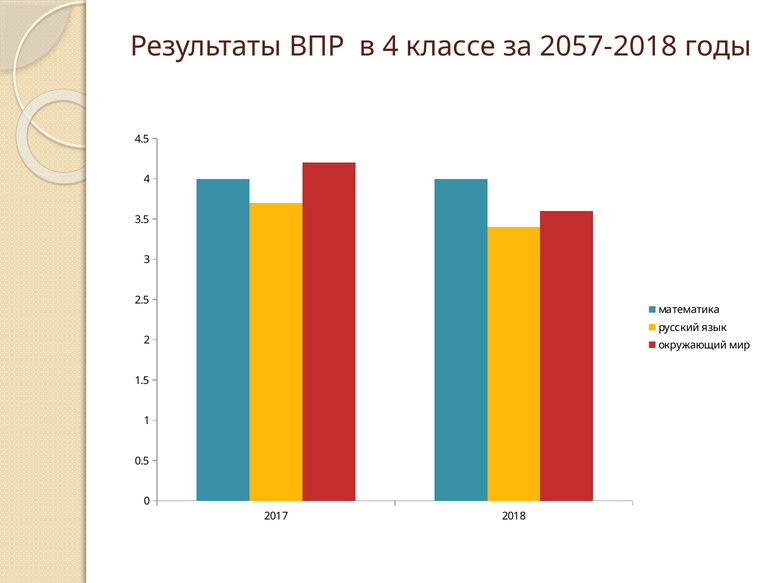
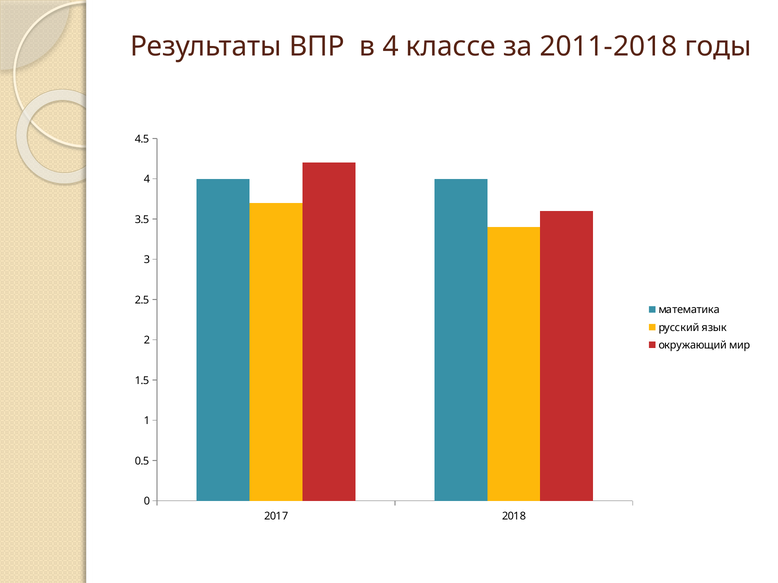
2057-2018: 2057-2018 -> 2011-2018
